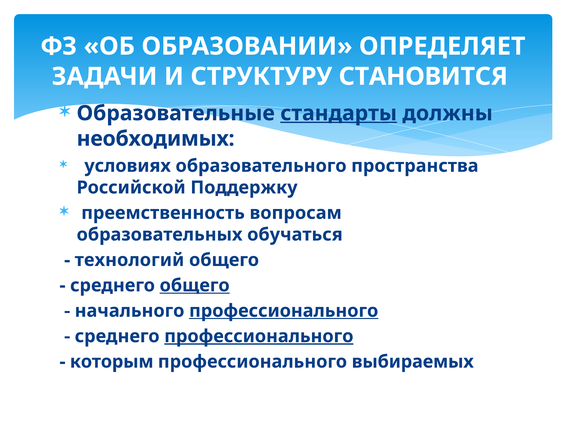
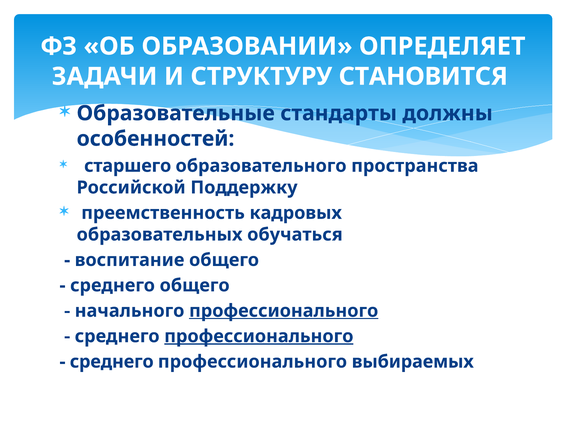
стандарты underline: present -> none
необходимых: необходимых -> особенностей
условиях: условиях -> старшего
вопросам: вопросам -> кадровых
технологий: технологий -> воспитание
общего at (195, 286) underline: present -> none
которым at (112, 362): которым -> среднего
